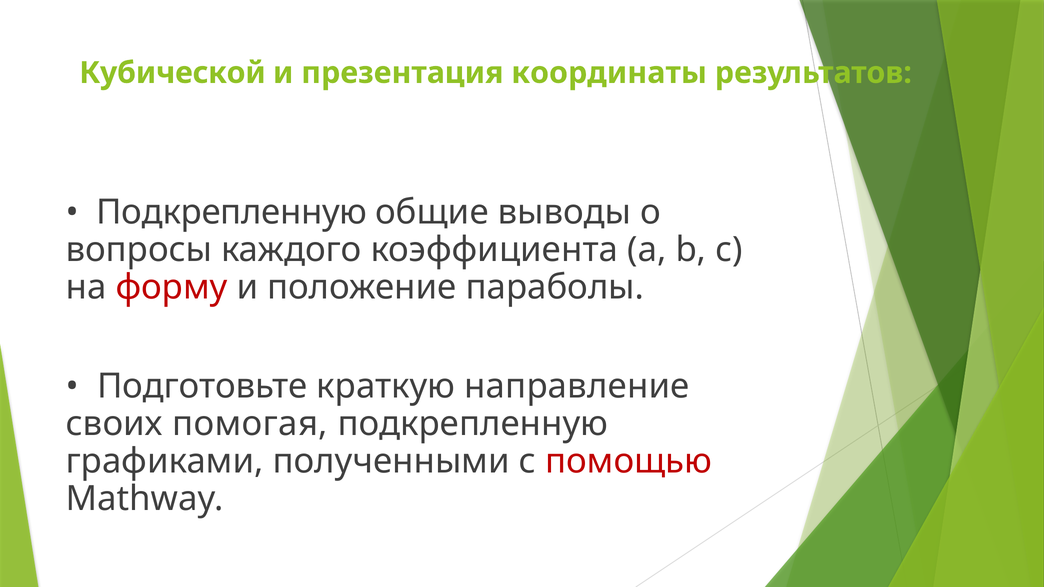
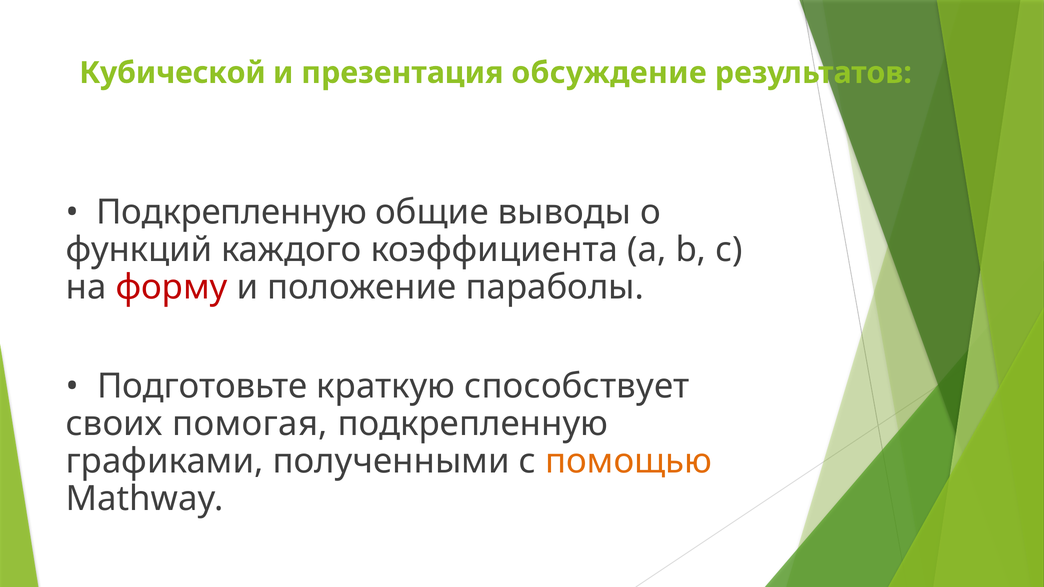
координаты: координаты -> обсуждение
вопросы: вопросы -> функций
направление: направление -> способствует
помощью colour: red -> orange
